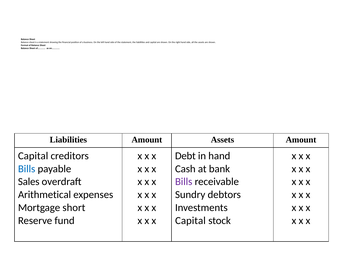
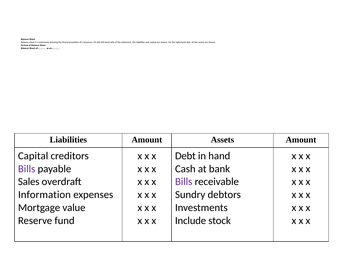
Bills at (27, 169) colour: blue -> purple
Arithmetical: Arithmetical -> Information
short: short -> value
Capital at (190, 221): Capital -> Include
